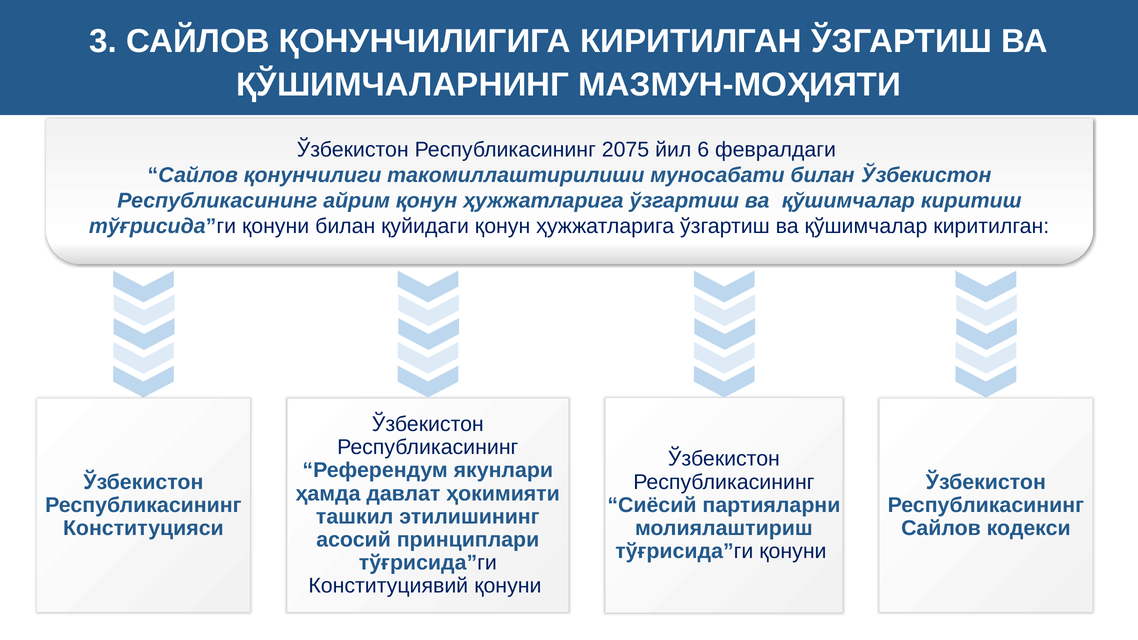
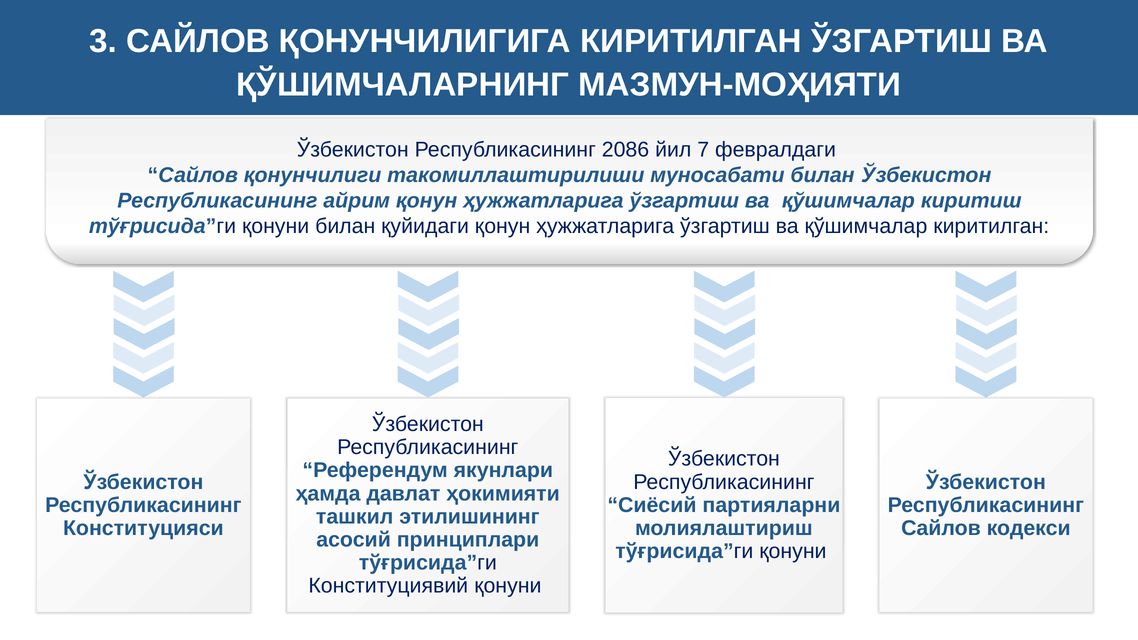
2075: 2075 -> 2086
6: 6 -> 7
